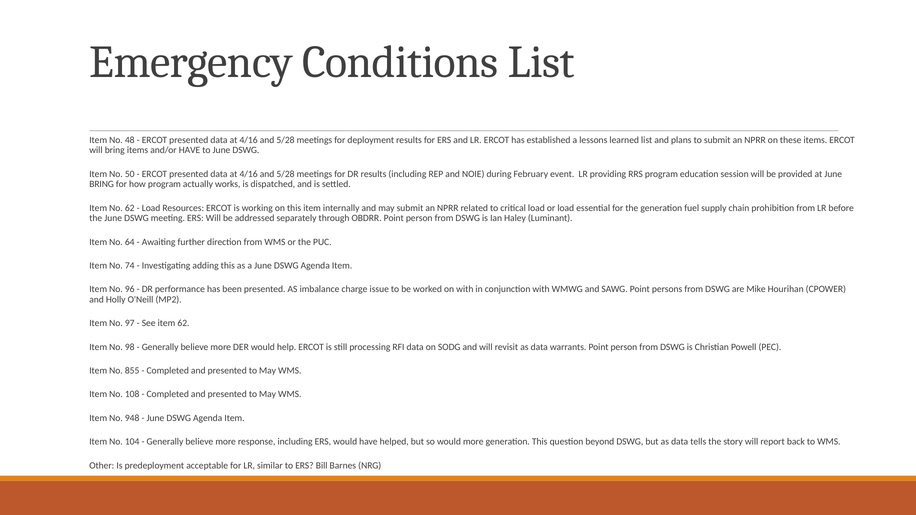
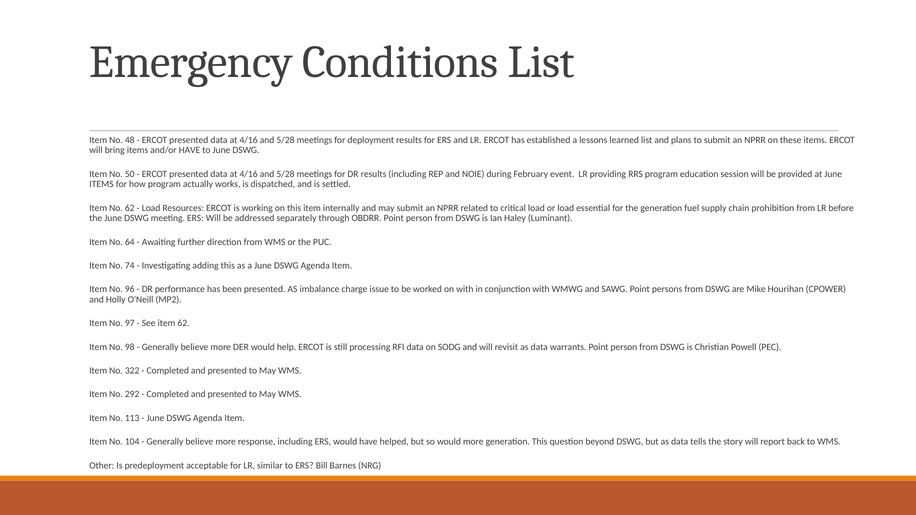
BRING at (102, 184): BRING -> ITEMS
855: 855 -> 322
108: 108 -> 292
948: 948 -> 113
